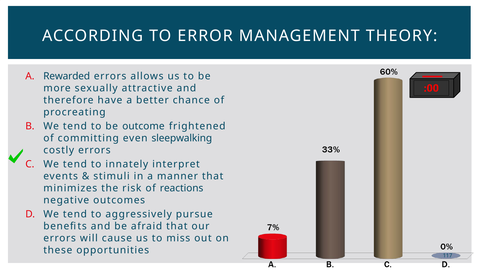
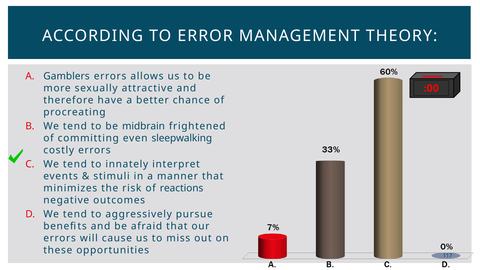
Rewarded: Rewarded -> Gamblers
outcome: outcome -> midbrain
